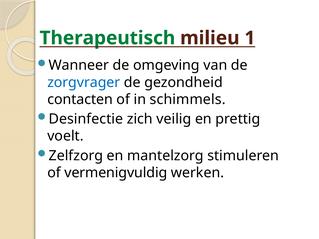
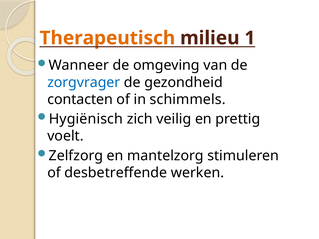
Therapeutisch colour: green -> orange
Desinfectie: Desinfectie -> Hygiënisch
vermenigvuldig: vermenigvuldig -> desbetreffende
